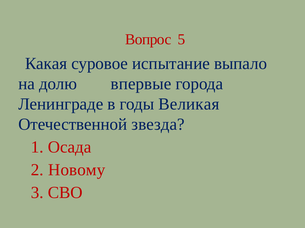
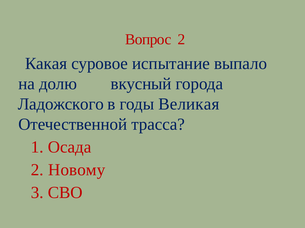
Вопрос 5: 5 -> 2
впервые: впервые -> вкусный
Ленинграде: Ленинграде -> Ладожского
звезда: звезда -> трасса
